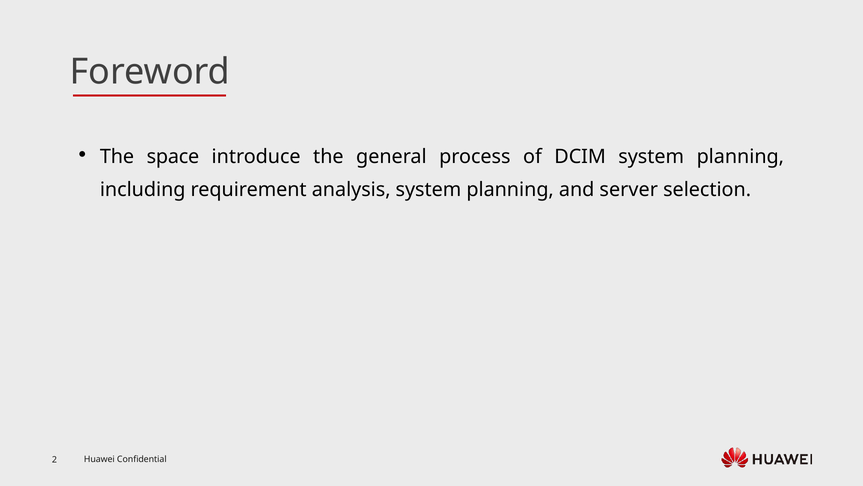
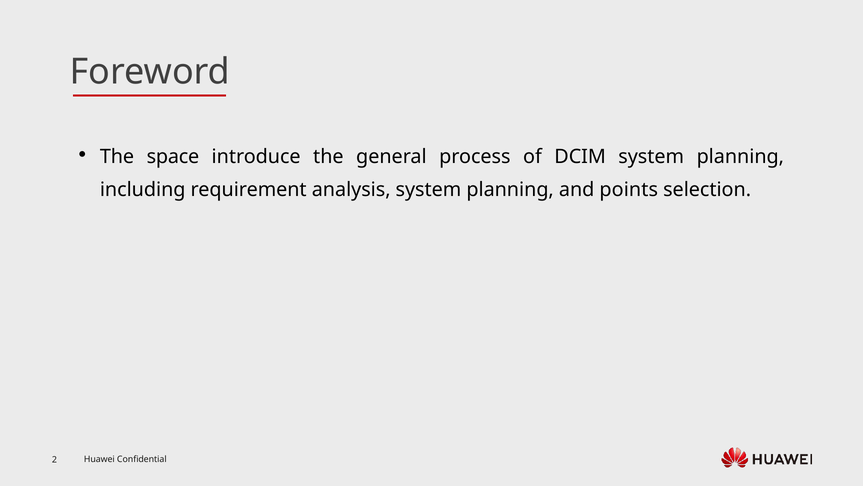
server: server -> points
